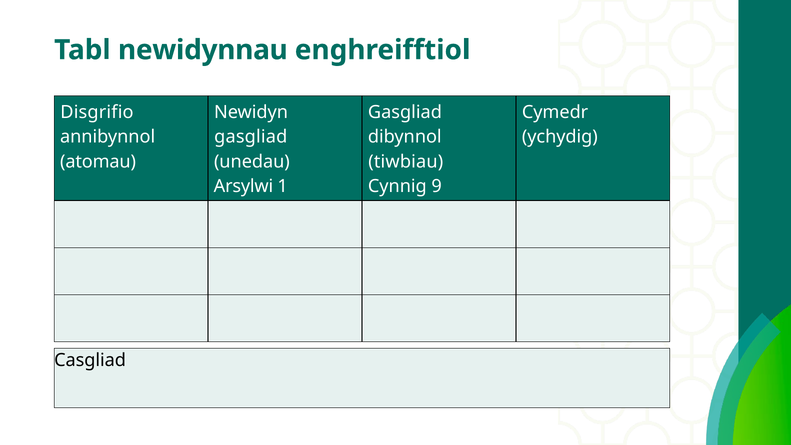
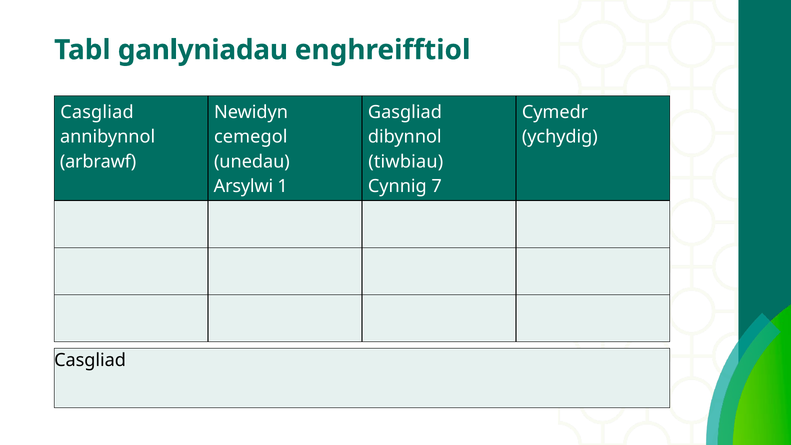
newidynnau: newidynnau -> ganlyniadau
Disgrifio at (97, 112): Disgrifio -> Casgliad
gasgliad at (251, 137): gasgliad -> cemegol
atomau: atomau -> arbrawf
9: 9 -> 7
